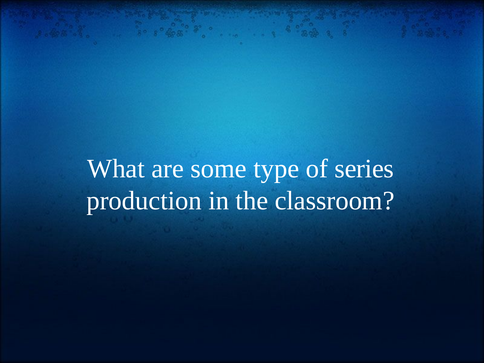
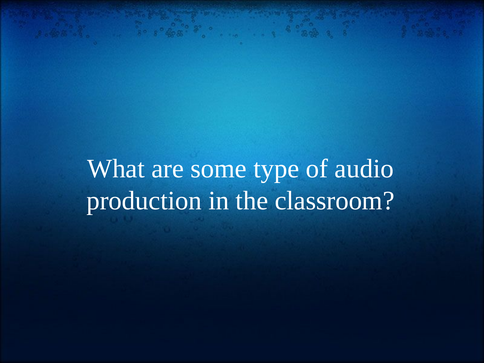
series: series -> audio
